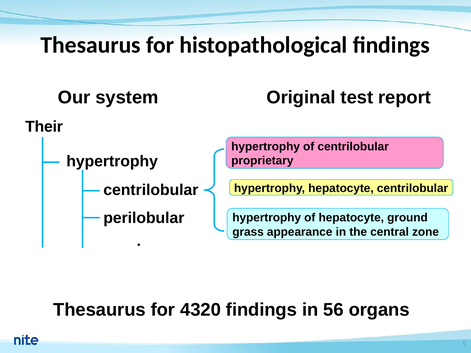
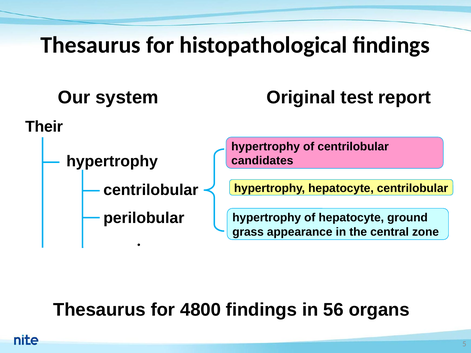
proprietary: proprietary -> candidates
4320: 4320 -> 4800
